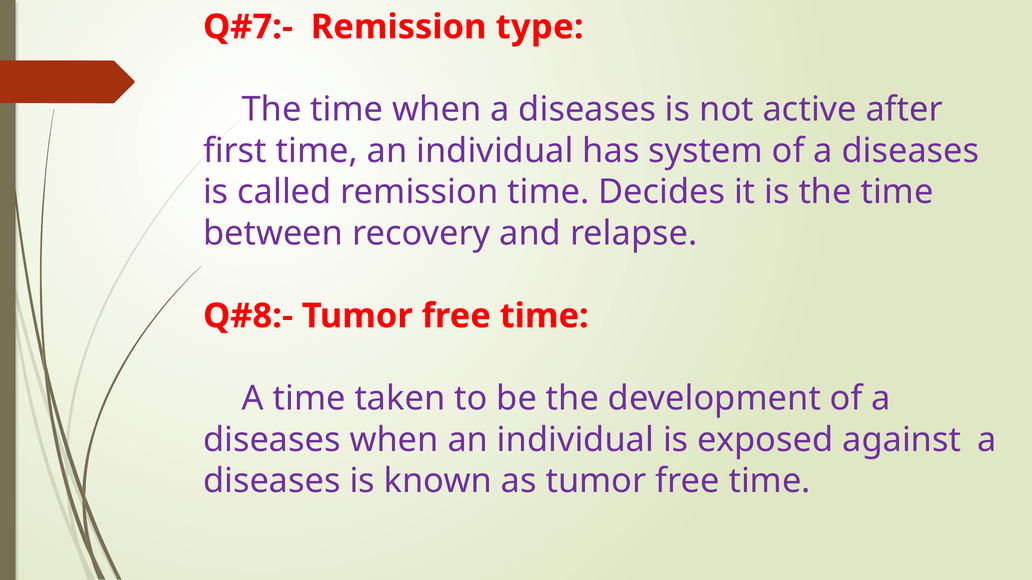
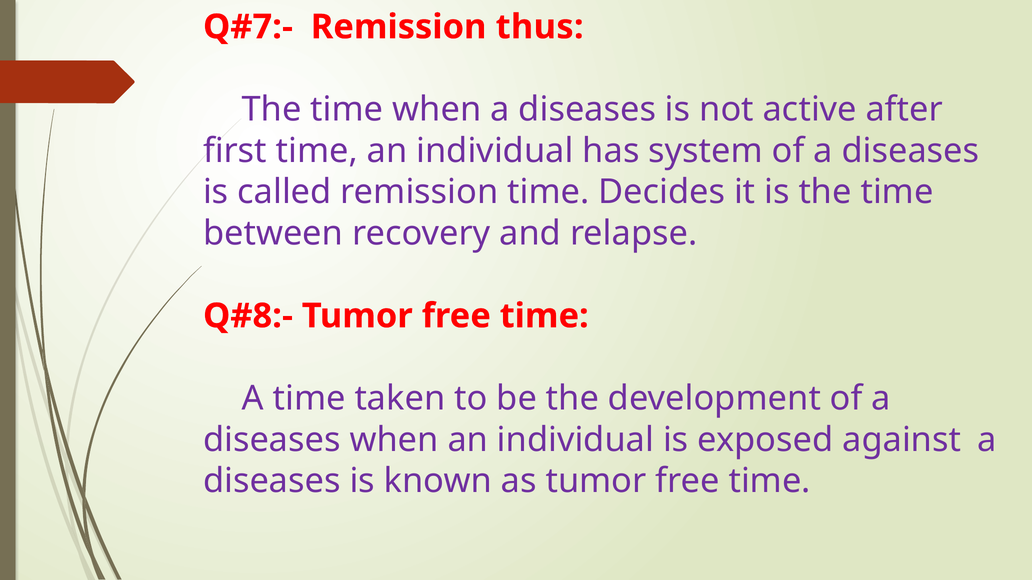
type: type -> thus
